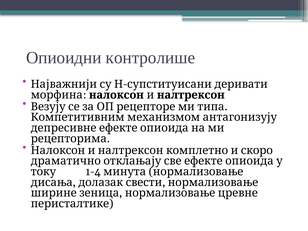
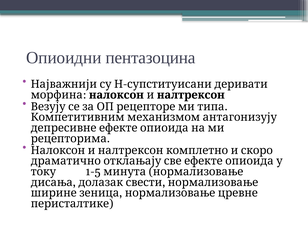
контролише: контролише -> пентазоцина
1-4: 1-4 -> 1-5
